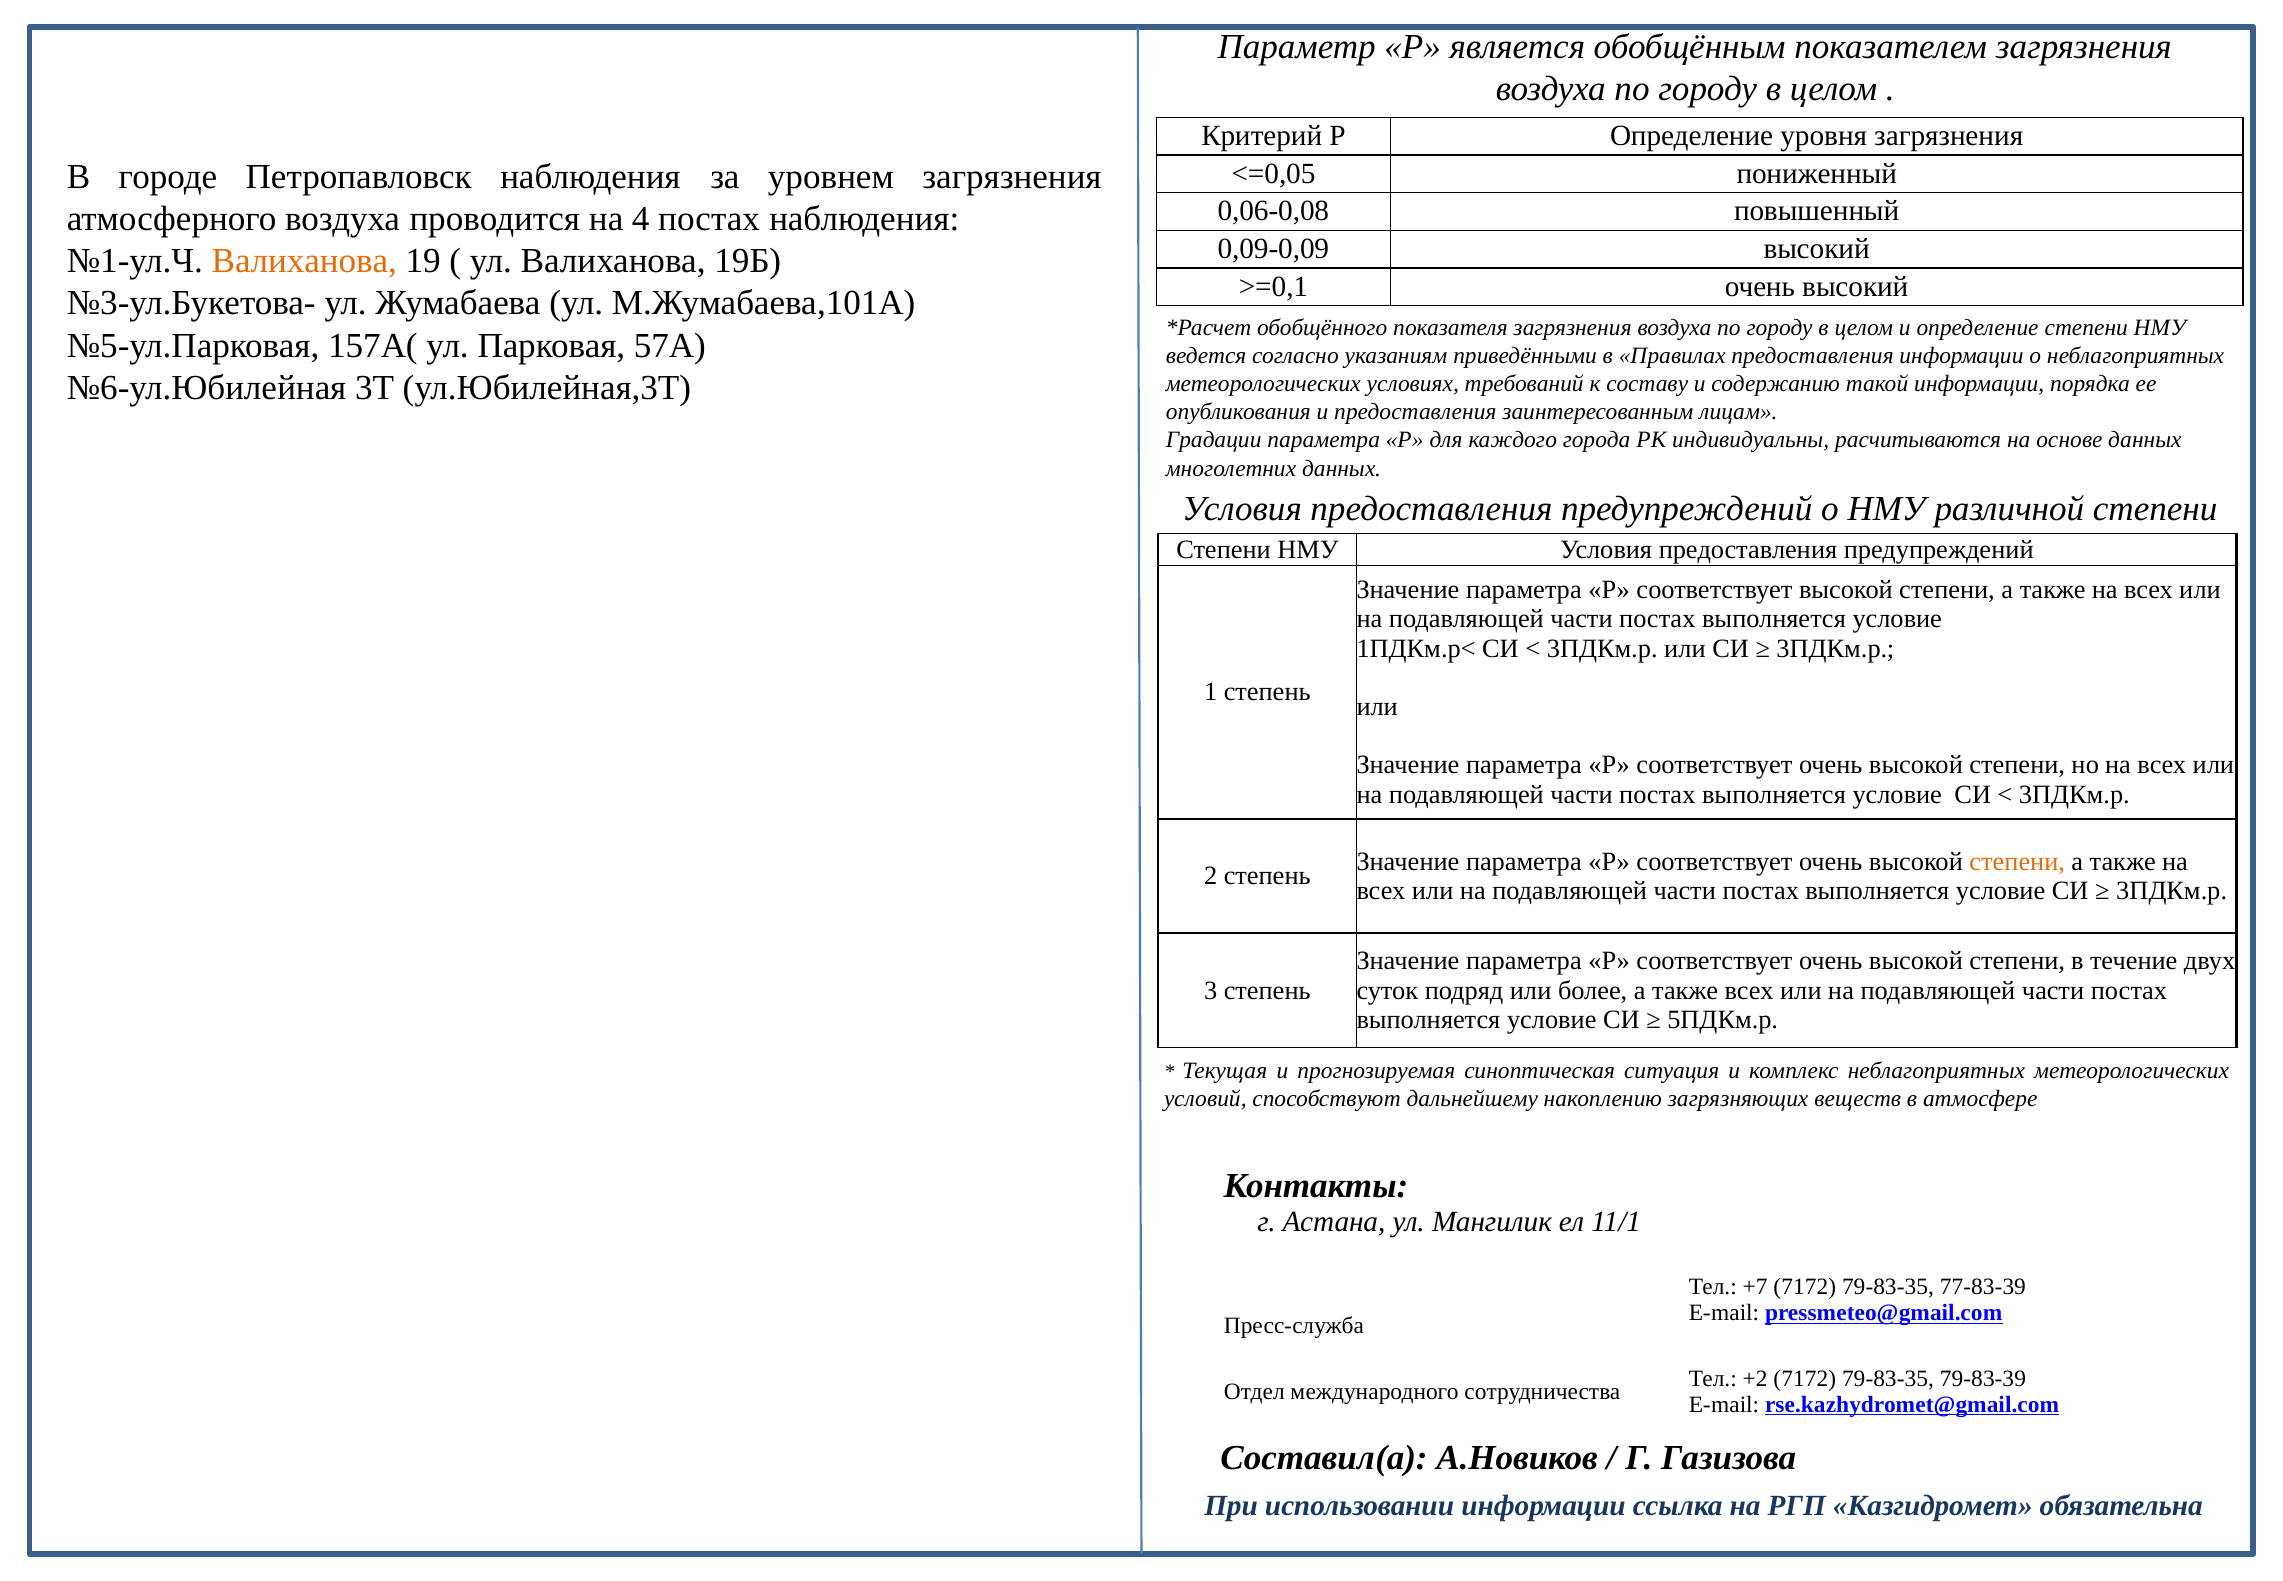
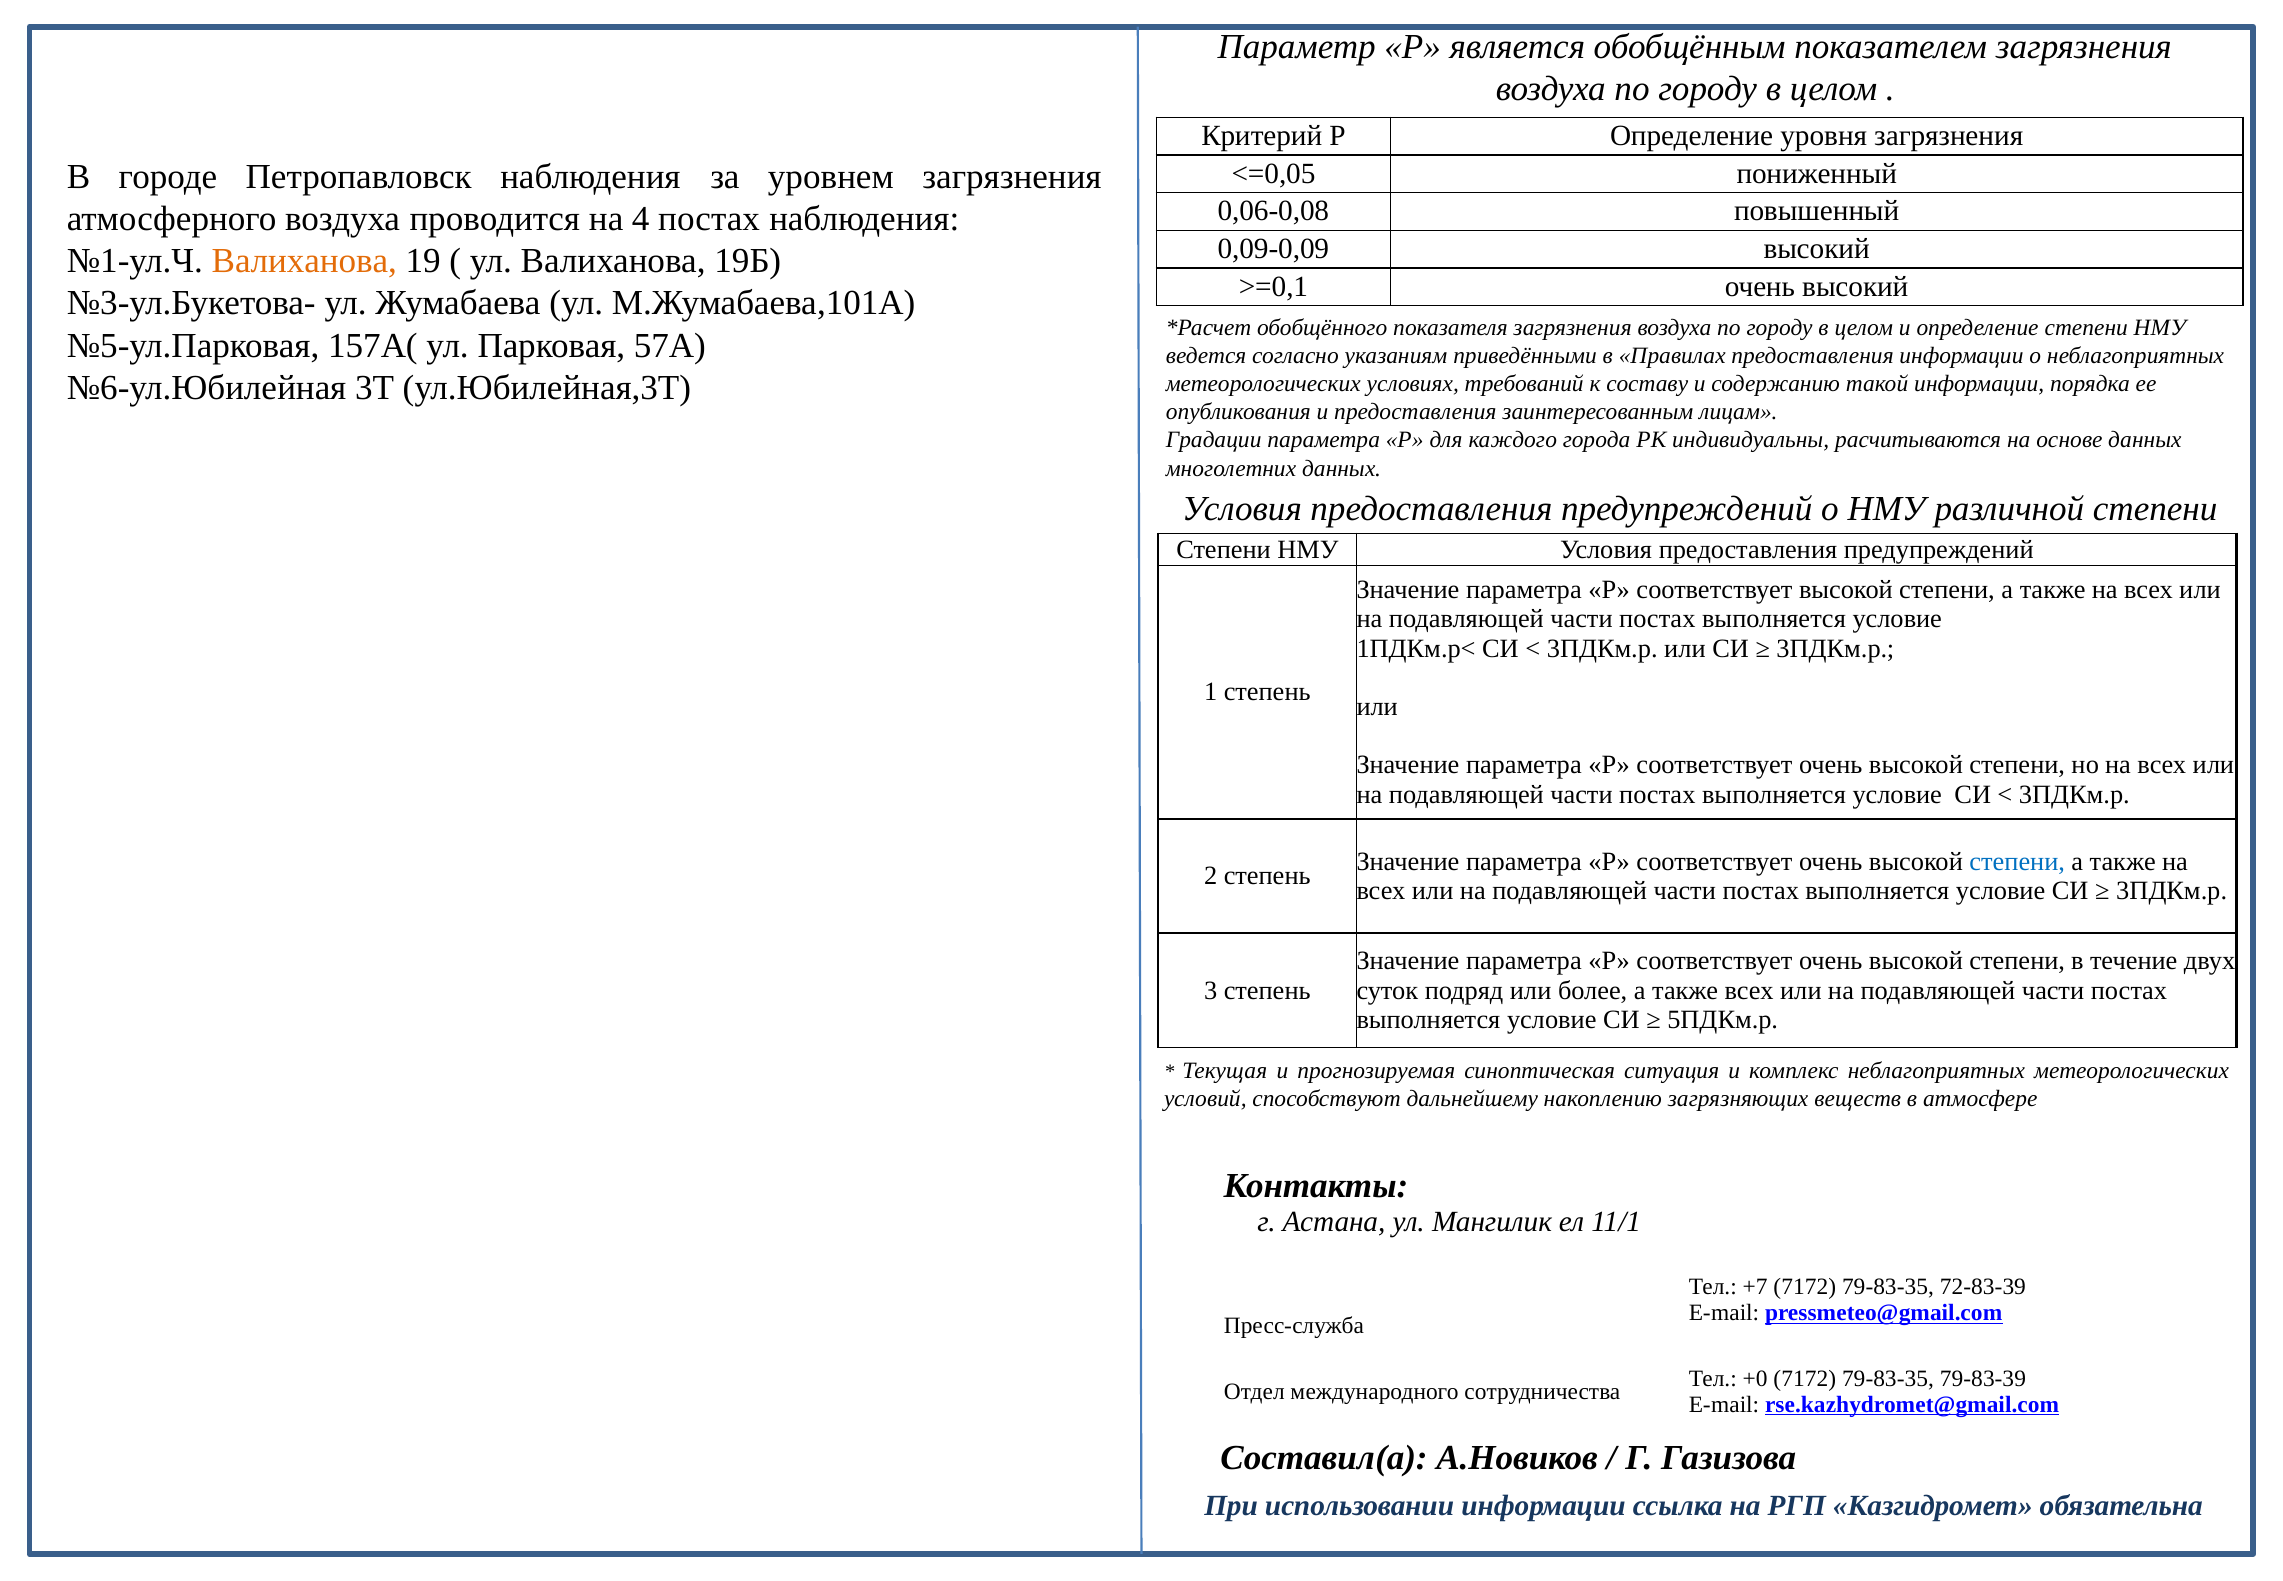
степени at (2017, 861) colour: orange -> blue
77-83-39: 77-83-39 -> 72-83-39
+2: +2 -> +0
